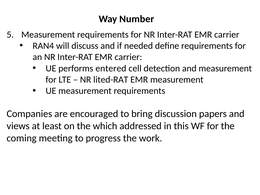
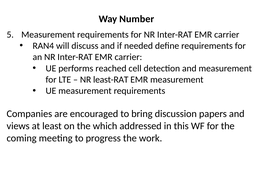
entered: entered -> reached
lited-RAT: lited-RAT -> least-RAT
